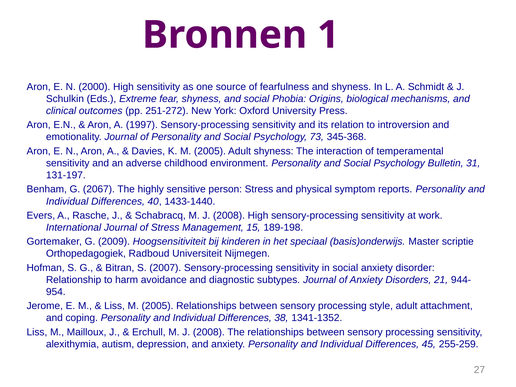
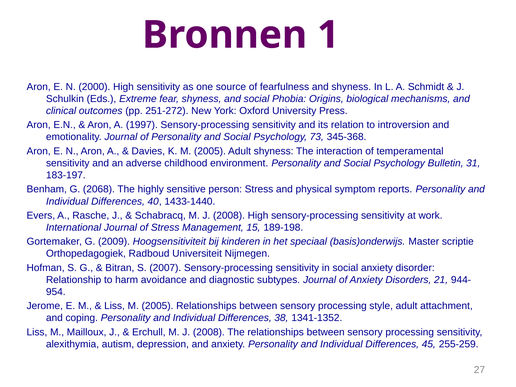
131-197: 131-197 -> 183-197
2067: 2067 -> 2068
